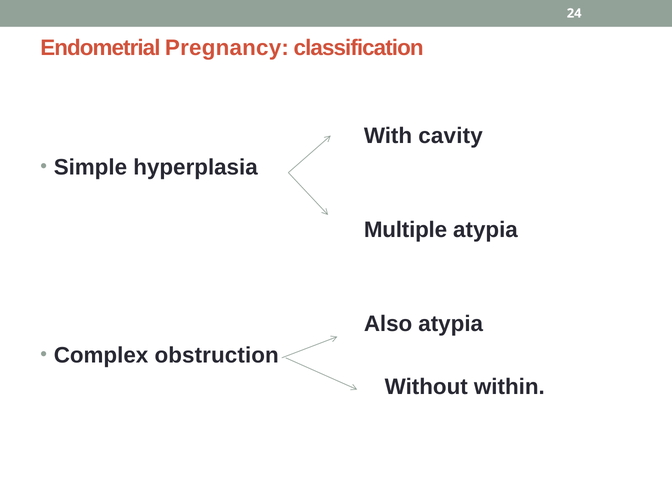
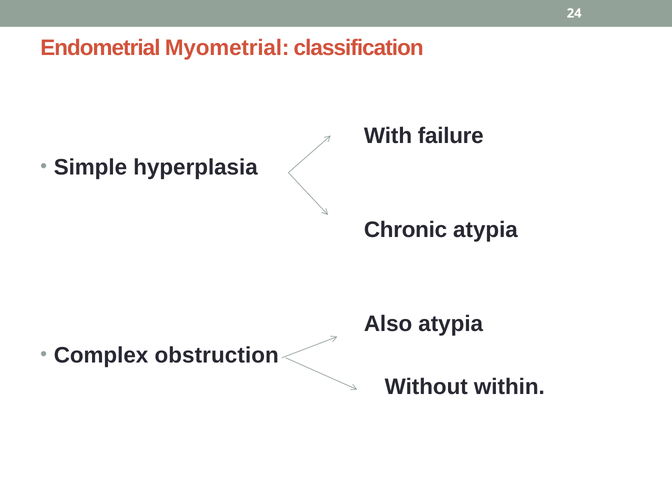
Pregnancy: Pregnancy -> Myometrial
cavity: cavity -> failure
Multiple: Multiple -> Chronic
